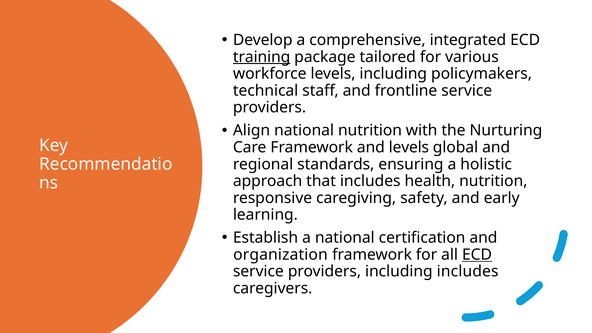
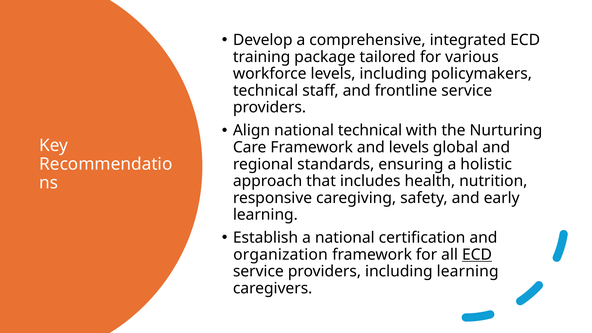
training underline: present -> none
national nutrition: nutrition -> technical
including includes: includes -> learning
